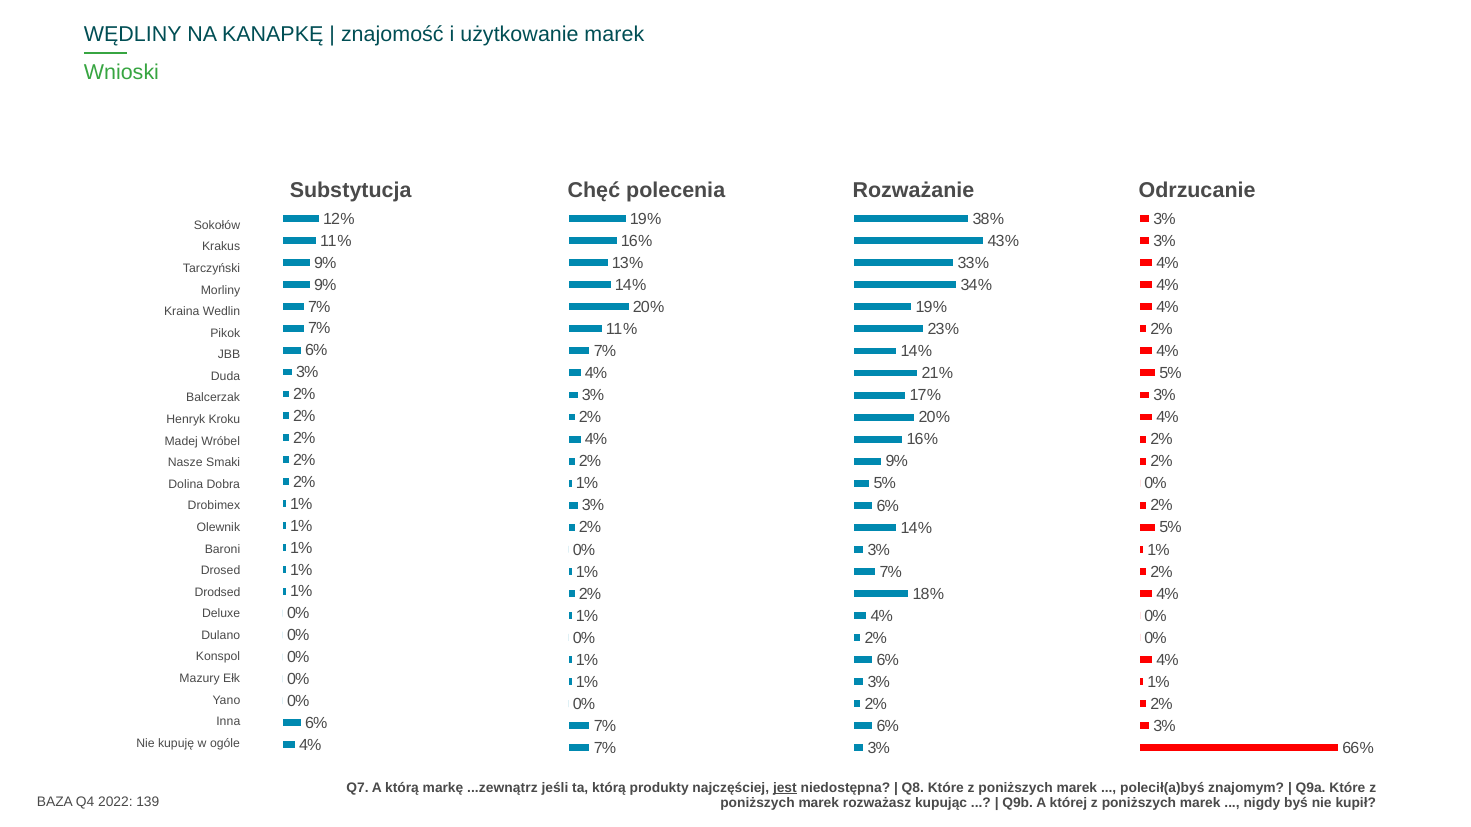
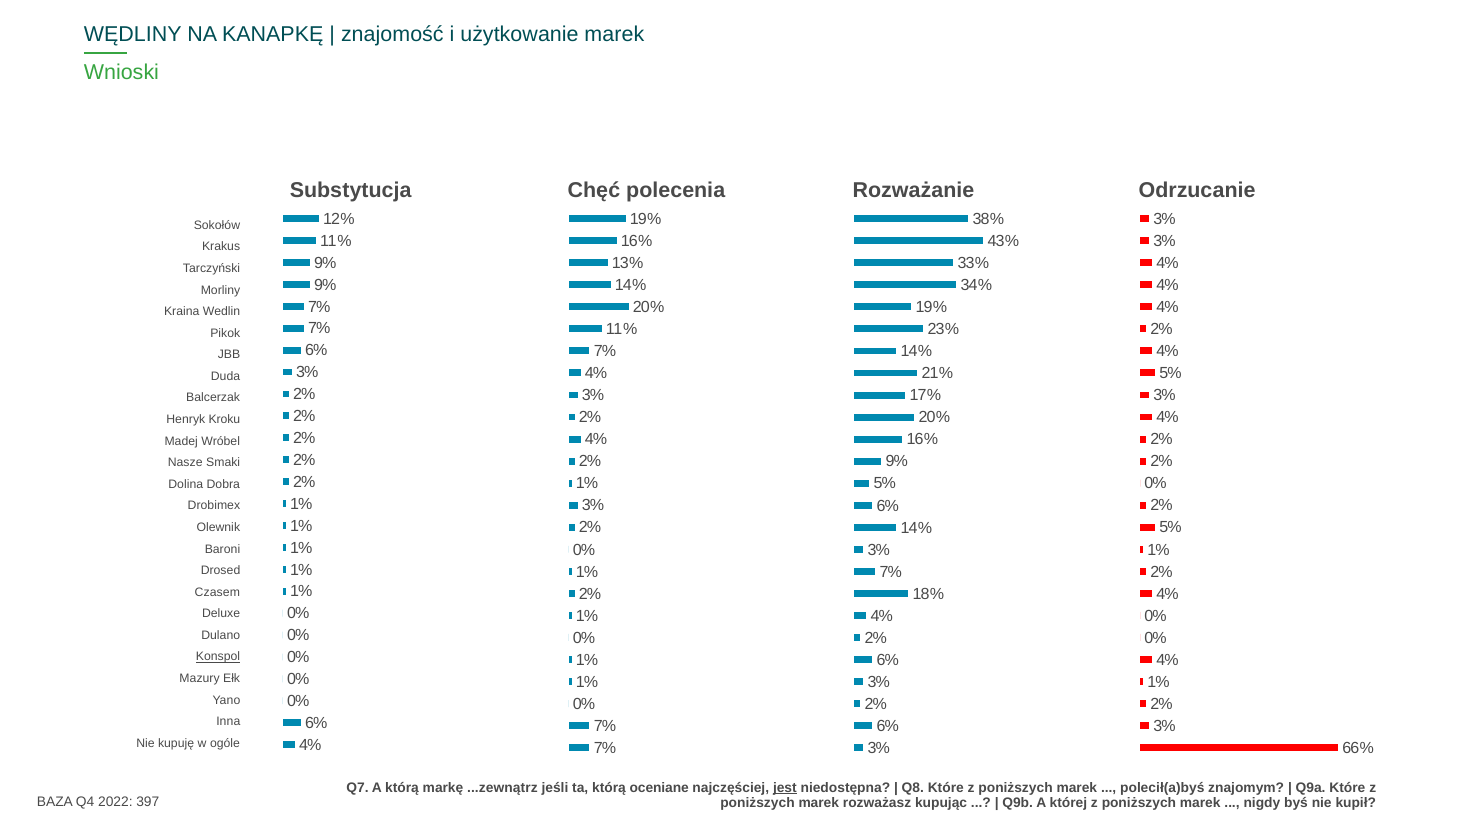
Drodsed: Drodsed -> Czasem
Konspol underline: none -> present
produkty: produkty -> oceniane
139: 139 -> 397
